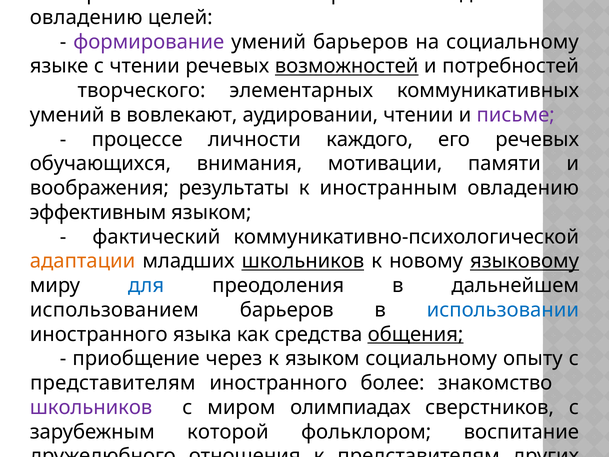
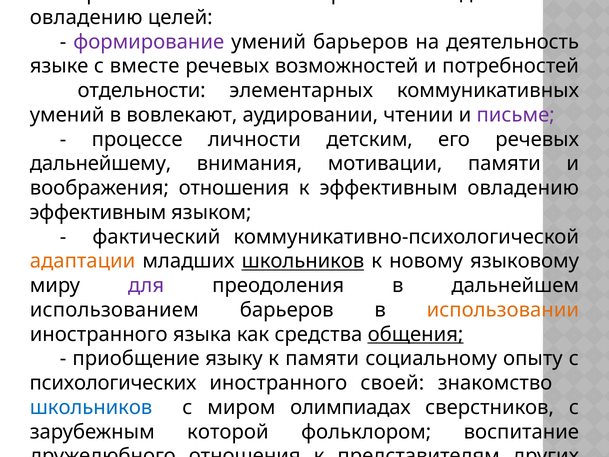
на социальному: социальному -> деятельность
с чтении: чтении -> вместе
возможностей underline: present -> none
творческого: творческого -> отдельности
каждого: каждого -> детским
обучающихся: обучающихся -> дальнейшему
воображения результаты: результаты -> отношения
к иностранным: иностранным -> эффективным
языковому underline: present -> none
для colour: blue -> purple
использовании colour: blue -> orange
через: через -> языку
к языком: языком -> памяти
представителям at (113, 383): представителям -> психологических
более: более -> своей
школьников at (91, 407) colour: purple -> blue
